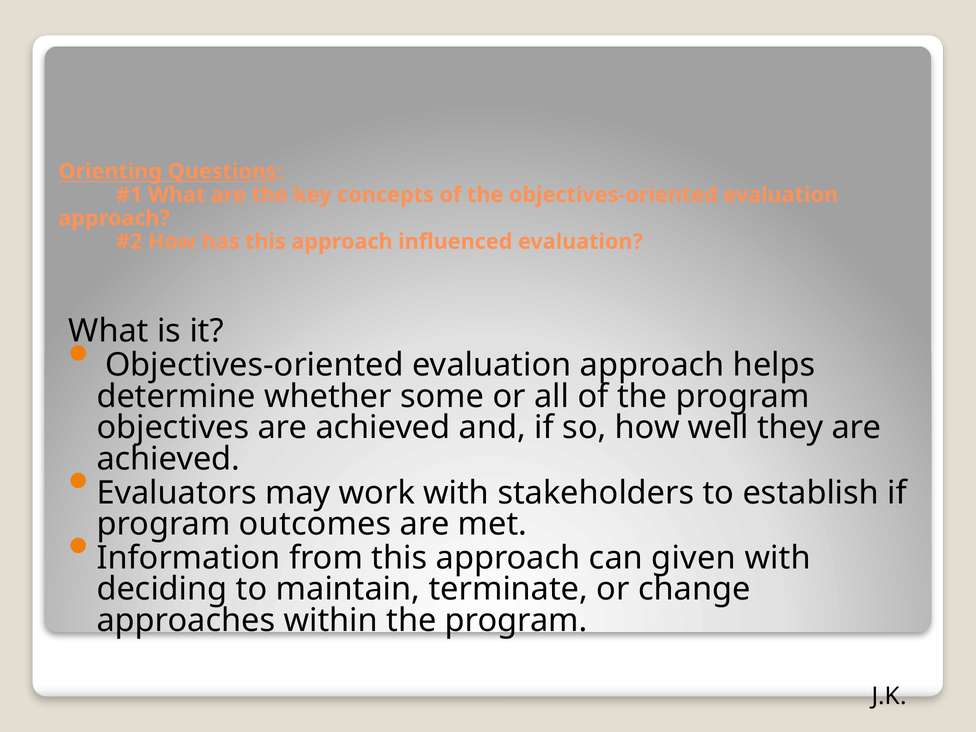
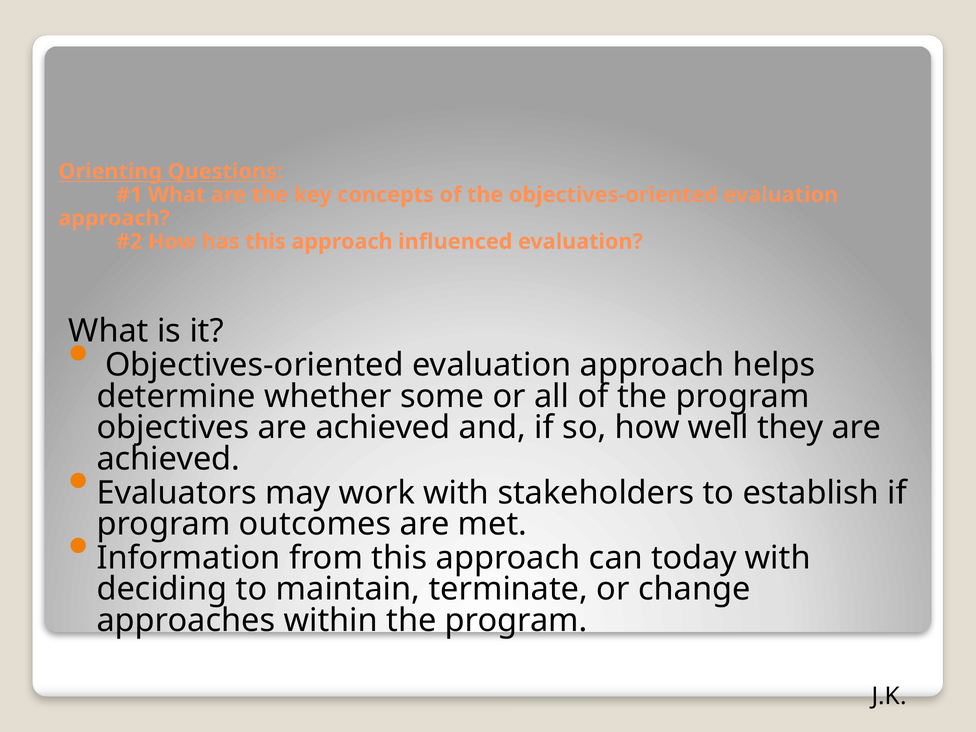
given: given -> today
